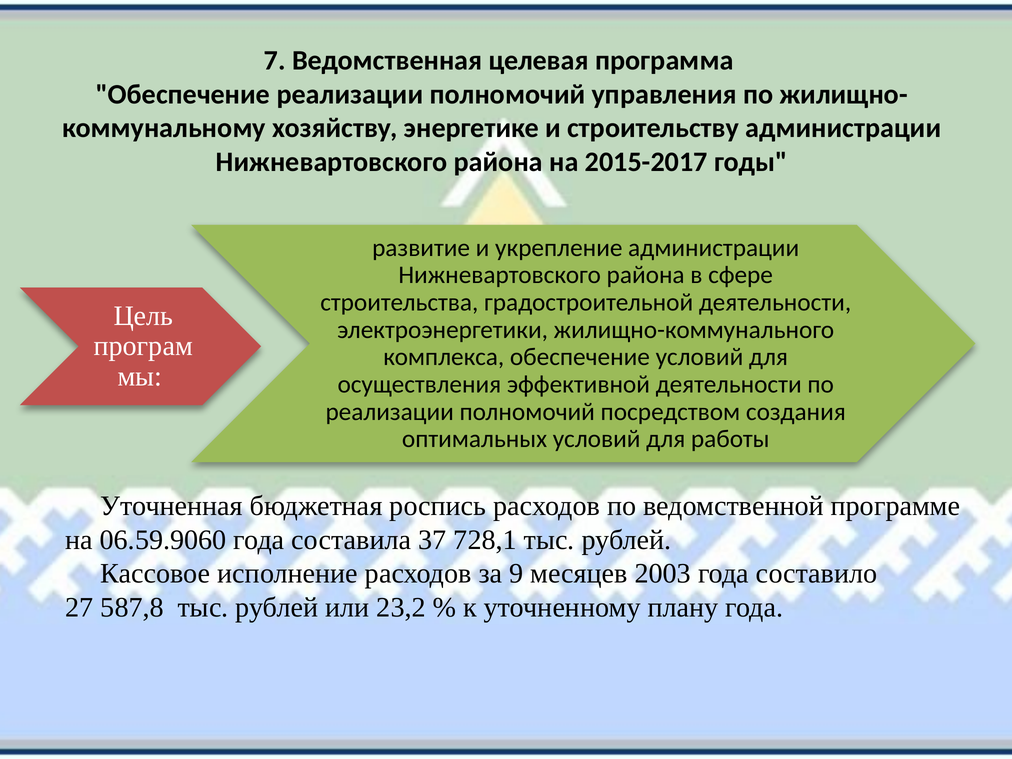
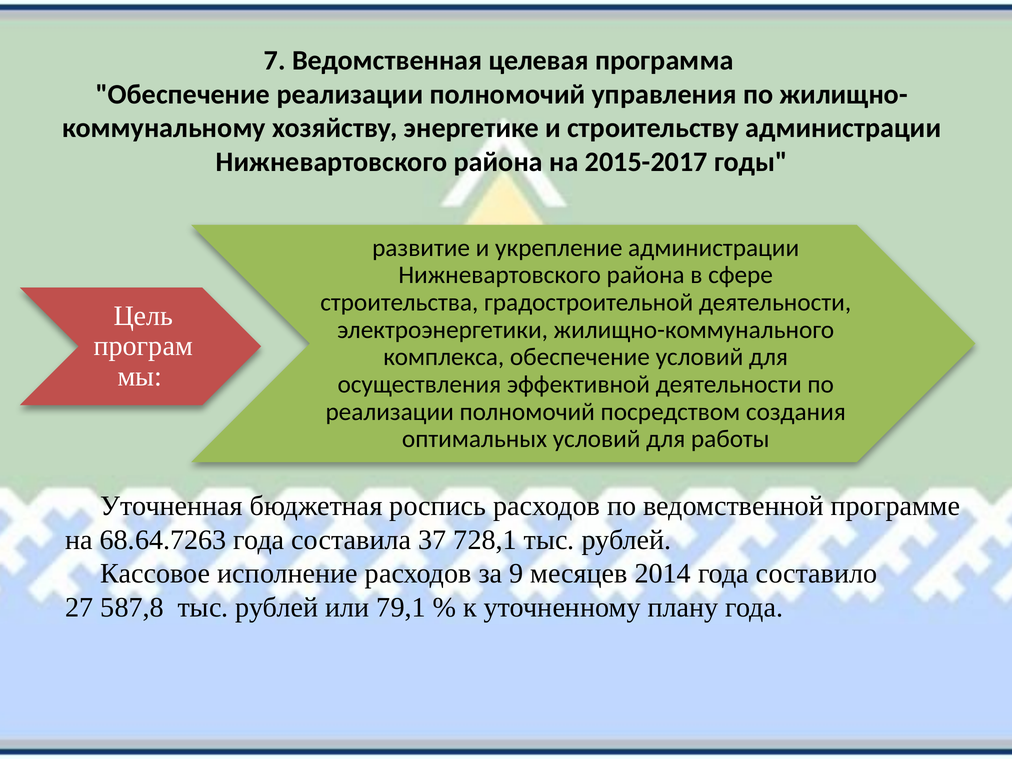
06.59.9060: 06.59.9060 -> 68.64.7263
2003: 2003 -> 2014
23,2: 23,2 -> 79,1
